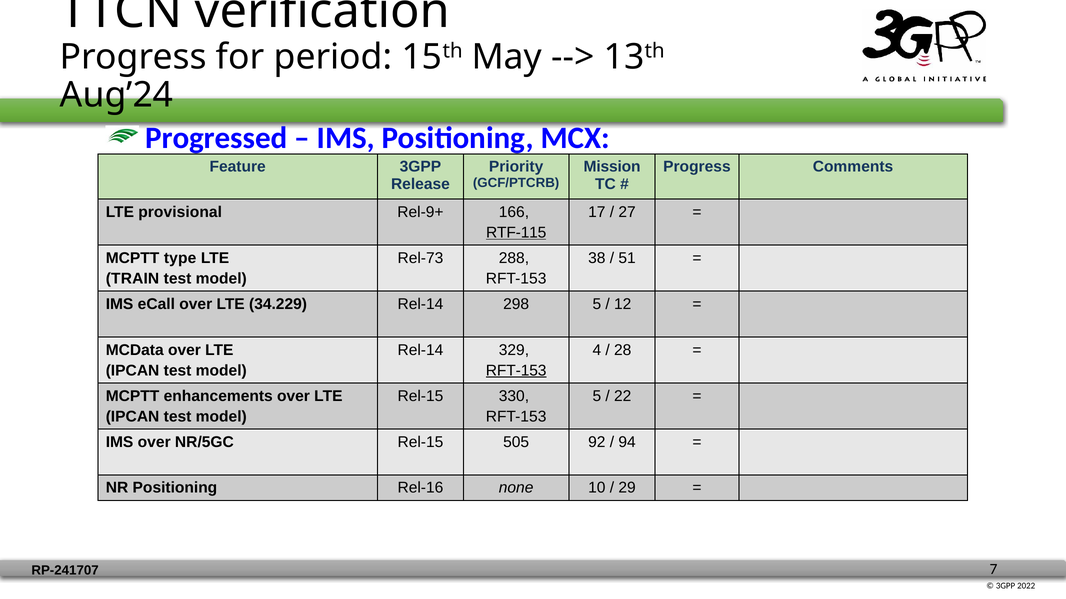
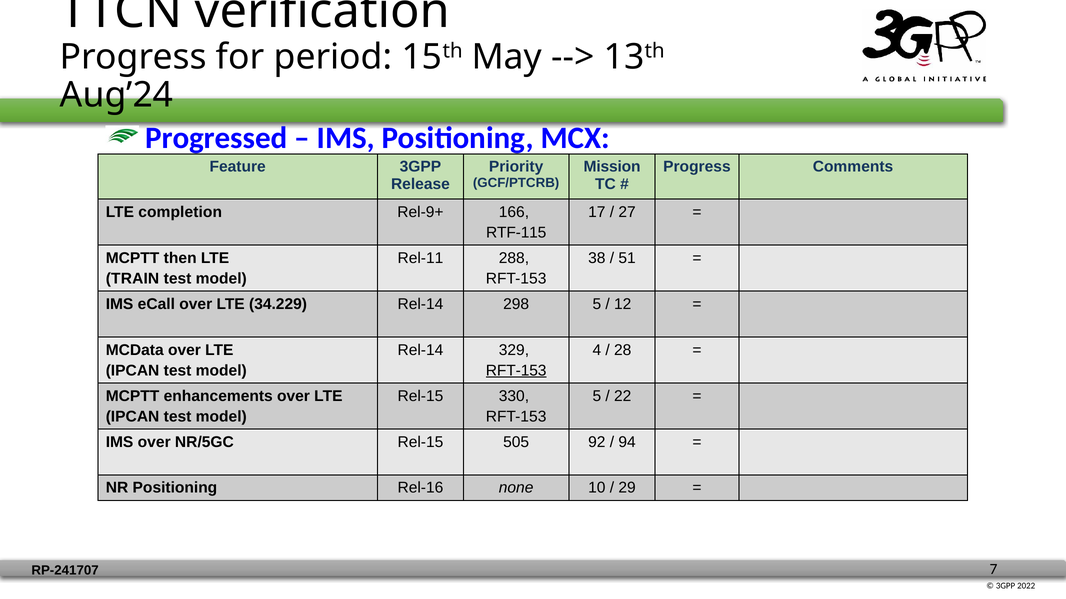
provisional: provisional -> completion
RTF-115 underline: present -> none
type: type -> then
Rel-73: Rel-73 -> Rel-11
